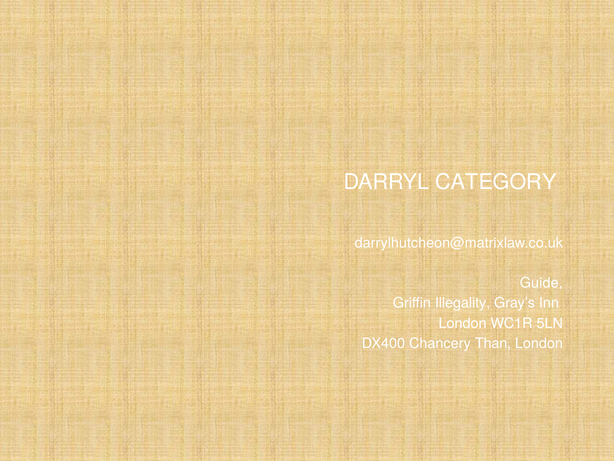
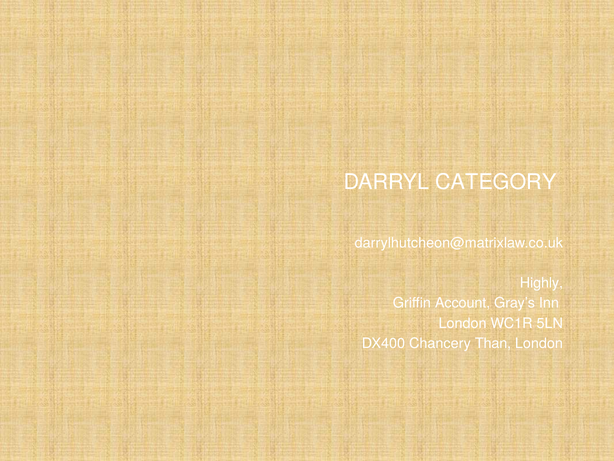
Guide: Guide -> Highly
Illegality: Illegality -> Account
